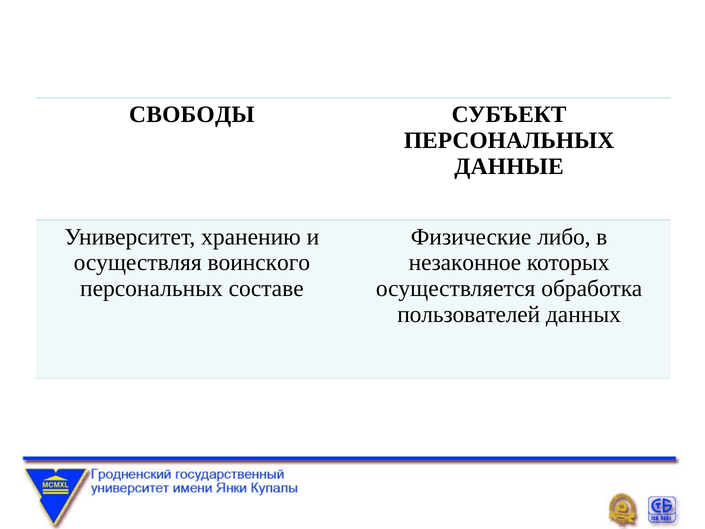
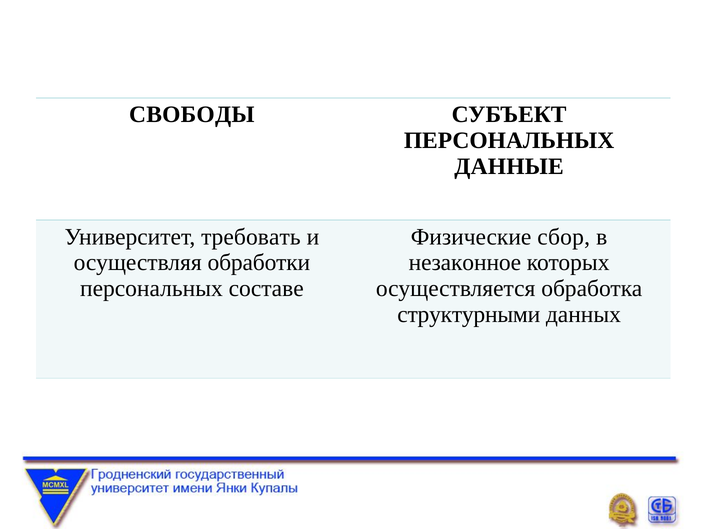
хранению: хранению -> требовать
либо: либо -> сбор
воинского: воинского -> обработки
пользователей: пользователей -> структурными
